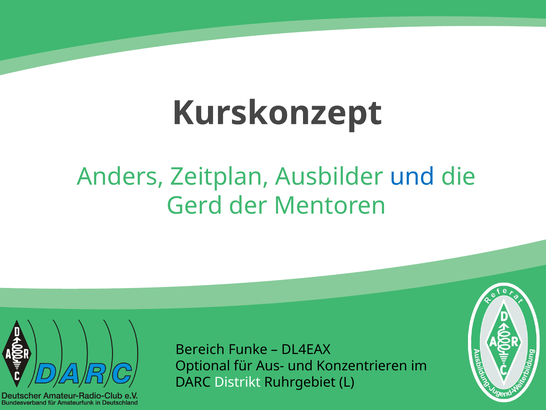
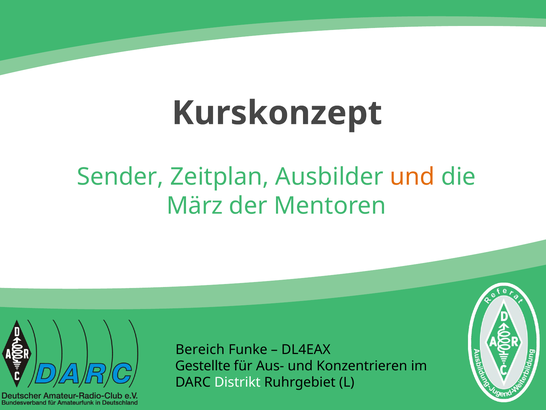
Anders: Anders -> Sender
und at (412, 176) colour: blue -> orange
Gerd: Gerd -> März
Optional: Optional -> Gestellte
